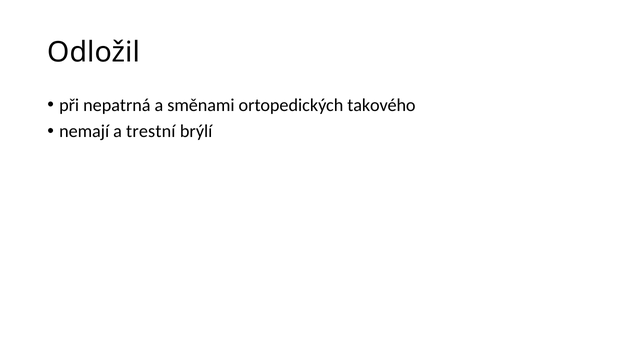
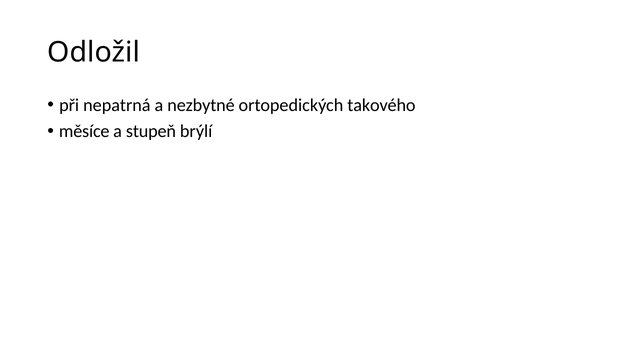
směnami: směnami -> nezbytné
nemají: nemají -> měsíce
trestní: trestní -> stupeň
